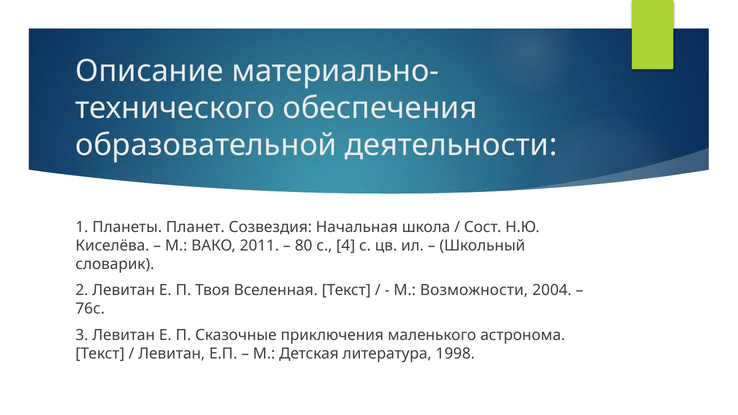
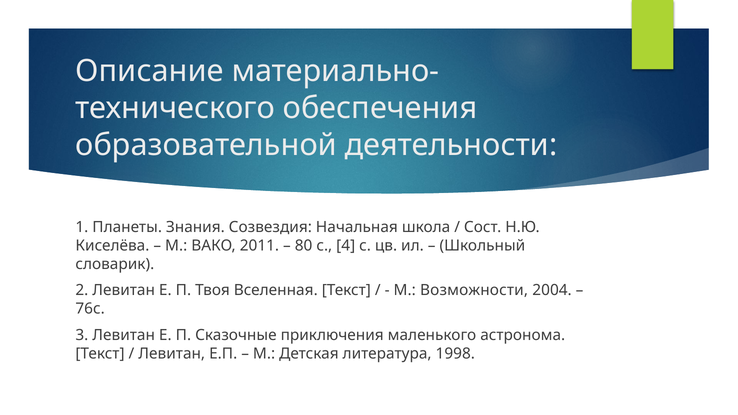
Планет: Планет -> Знания
